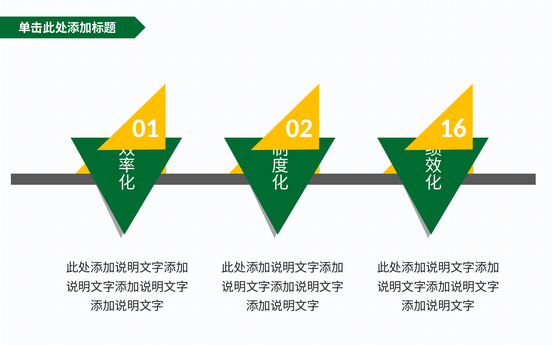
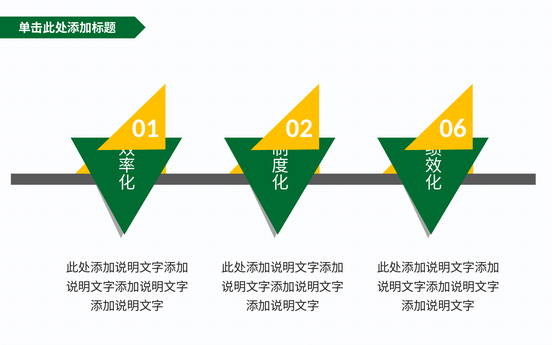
16: 16 -> 06
